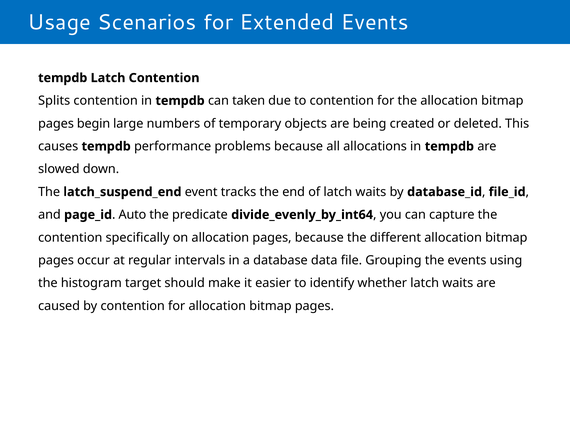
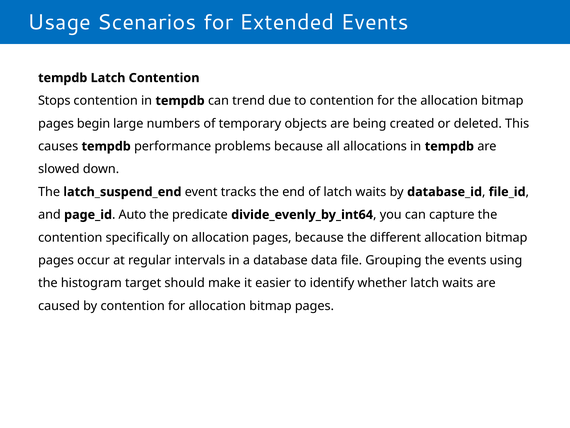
Splits: Splits -> Stops
taken: taken -> trend
